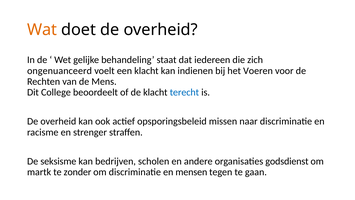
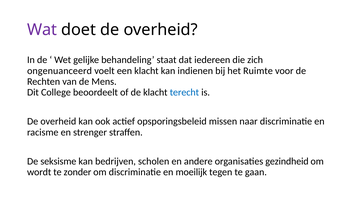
Wat colour: orange -> purple
Voeren: Voeren -> Ruimte
godsdienst: godsdienst -> gezindheid
martk: martk -> wordt
mensen: mensen -> moeilijk
